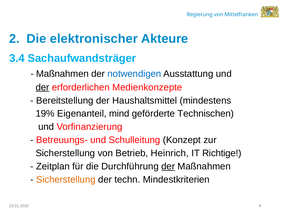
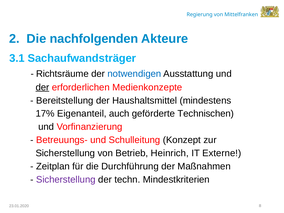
elektronischer: elektronischer -> nachfolgenden
3.4: 3.4 -> 3.1
Maßnahmen at (62, 74): Maßnahmen -> Richtsräume
19%: 19% -> 17%
mind: mind -> auch
Richtige: Richtige -> Externe
der at (168, 166) underline: present -> none
Sicherstellung at (66, 180) colour: orange -> purple
